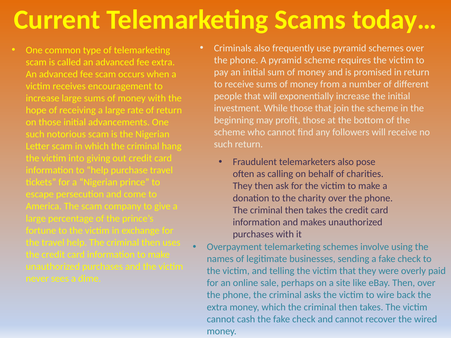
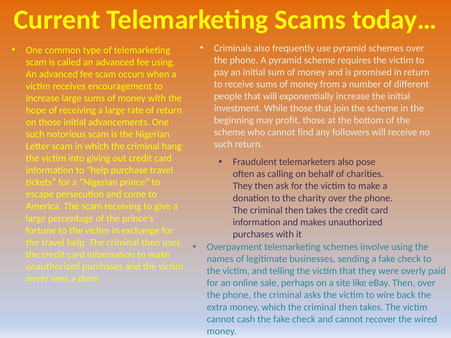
fee extra: extra -> using
scam company: company -> receiving
